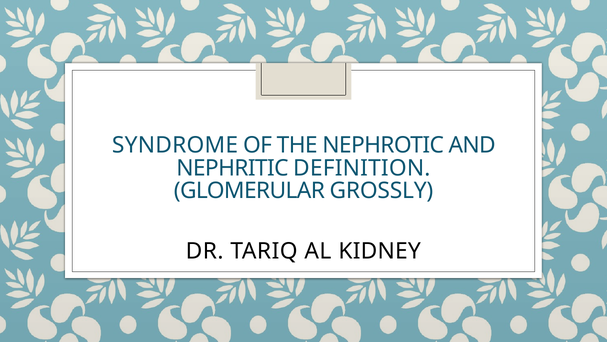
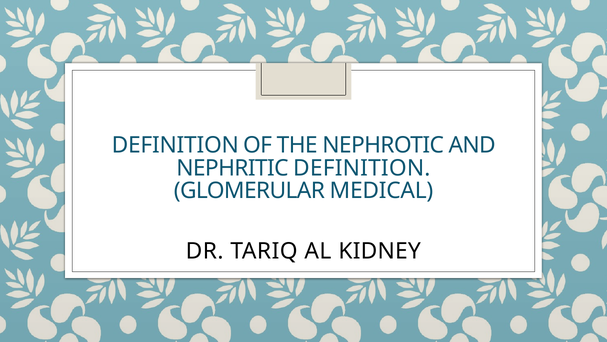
SYNDROME at (175, 145): SYNDROME -> DEFINITION
GROSSLY: GROSSLY -> MEDICAL
